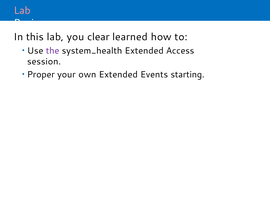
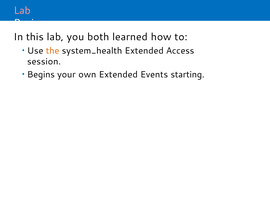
clear: clear -> both
the colour: purple -> orange
Proper: Proper -> Begins
